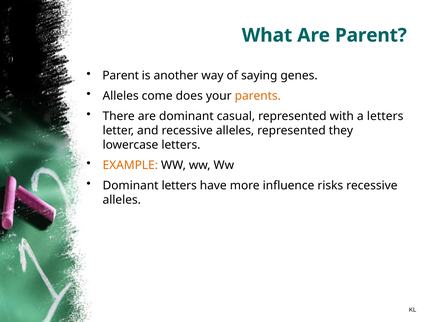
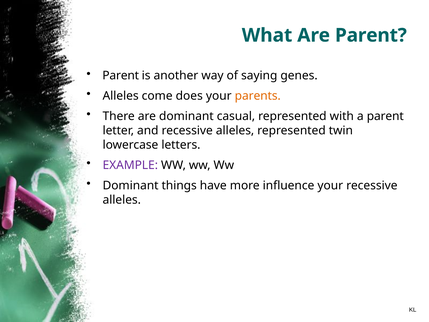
a letters: letters -> parent
they: they -> twin
EXAMPLE colour: orange -> purple
Dominant letters: letters -> things
influence risks: risks -> your
